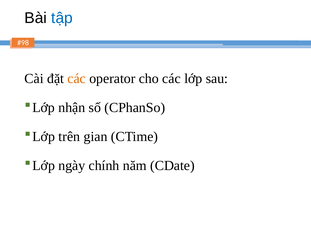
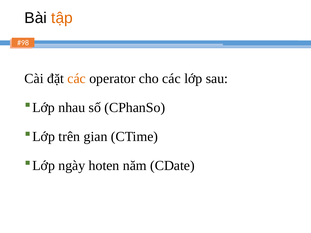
tập colour: blue -> orange
nhận: nhận -> nhau
chính: chính -> hoten
